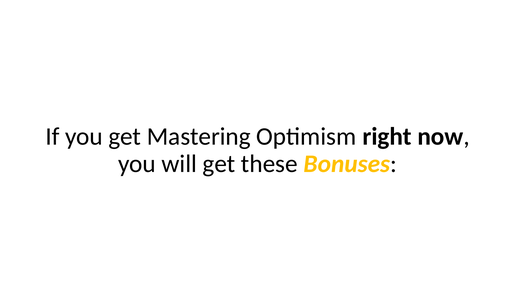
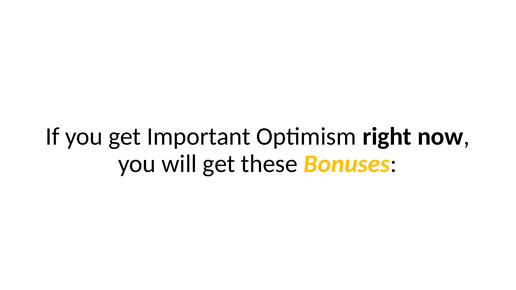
Mastering: Mastering -> Important
